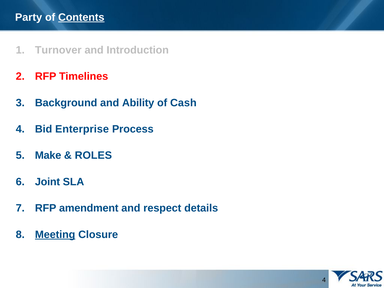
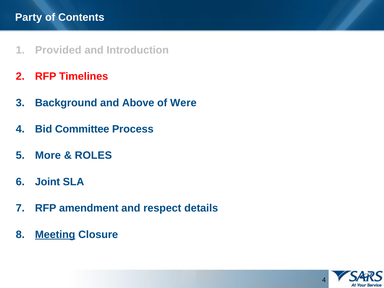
Contents underline: present -> none
Turnover: Turnover -> Provided
Ability: Ability -> Above
Cash: Cash -> Were
Enterprise: Enterprise -> Committee
Make: Make -> More
